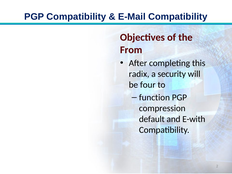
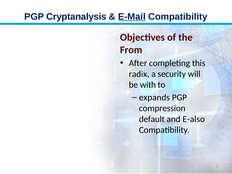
PGP Compatibility: Compatibility -> Cryptanalysis
E-Mail underline: none -> present
four: four -> with
function: function -> expands
E-with: E-with -> E-also
